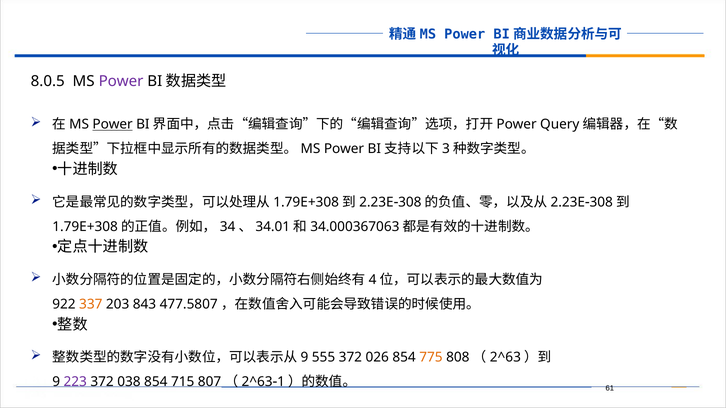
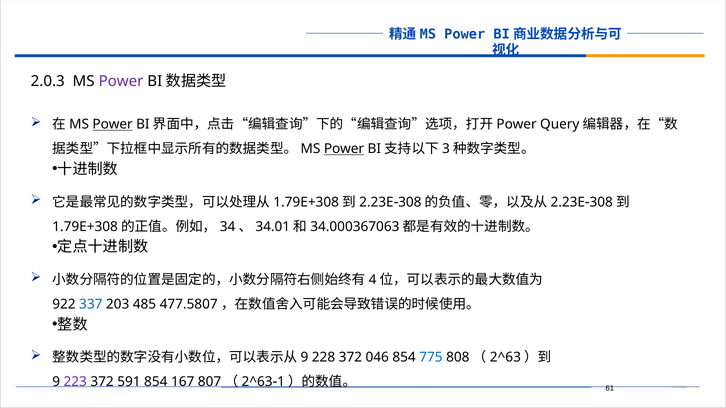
8.0.5: 8.0.5 -> 2.0.3
Power at (344, 149) underline: none -> present
337 colour: orange -> blue
843: 843 -> 485
555: 555 -> 228
026: 026 -> 046
775 colour: orange -> blue
038: 038 -> 591
715: 715 -> 167
